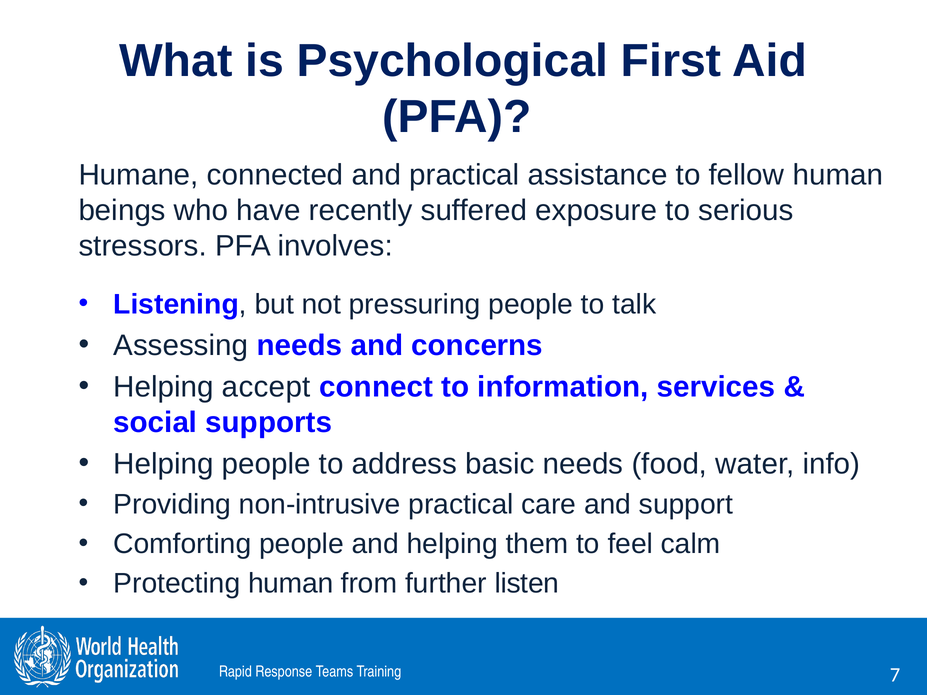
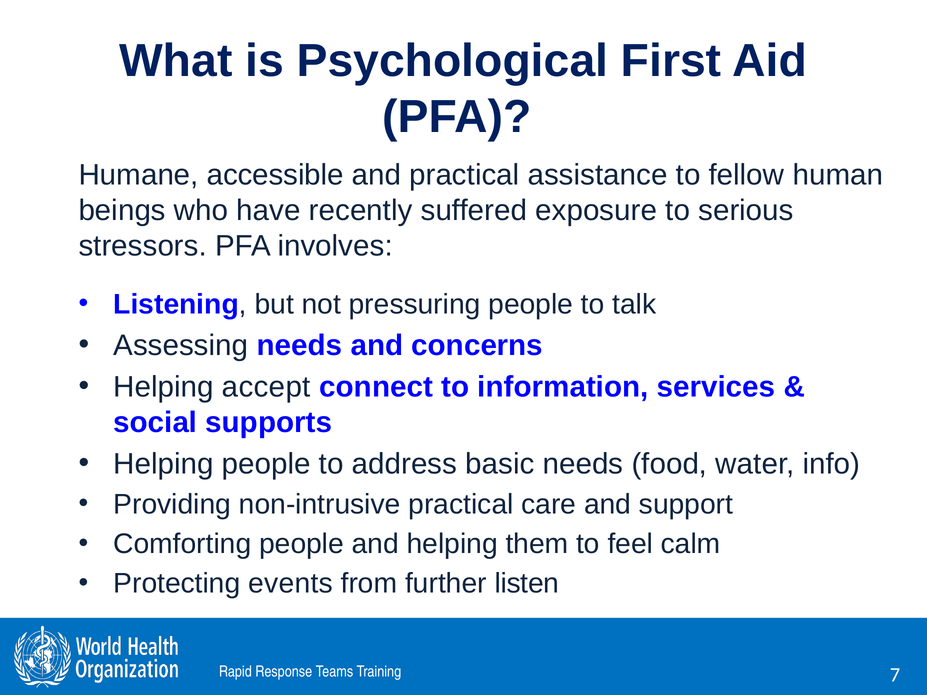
connected: connected -> accessible
Protecting human: human -> events
